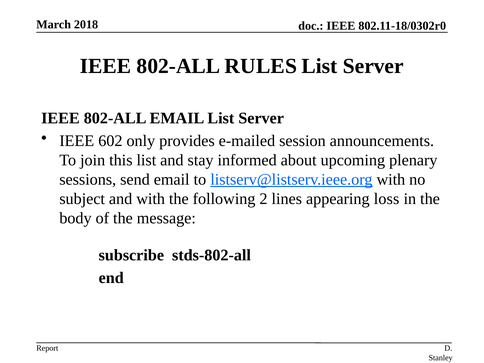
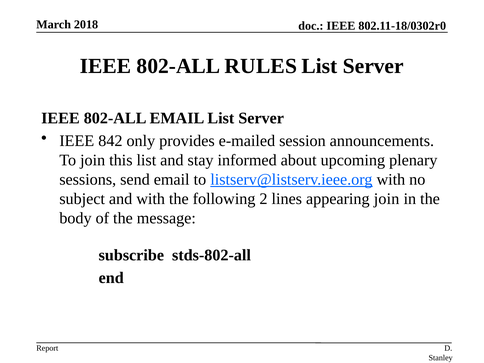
602: 602 -> 842
appearing loss: loss -> join
